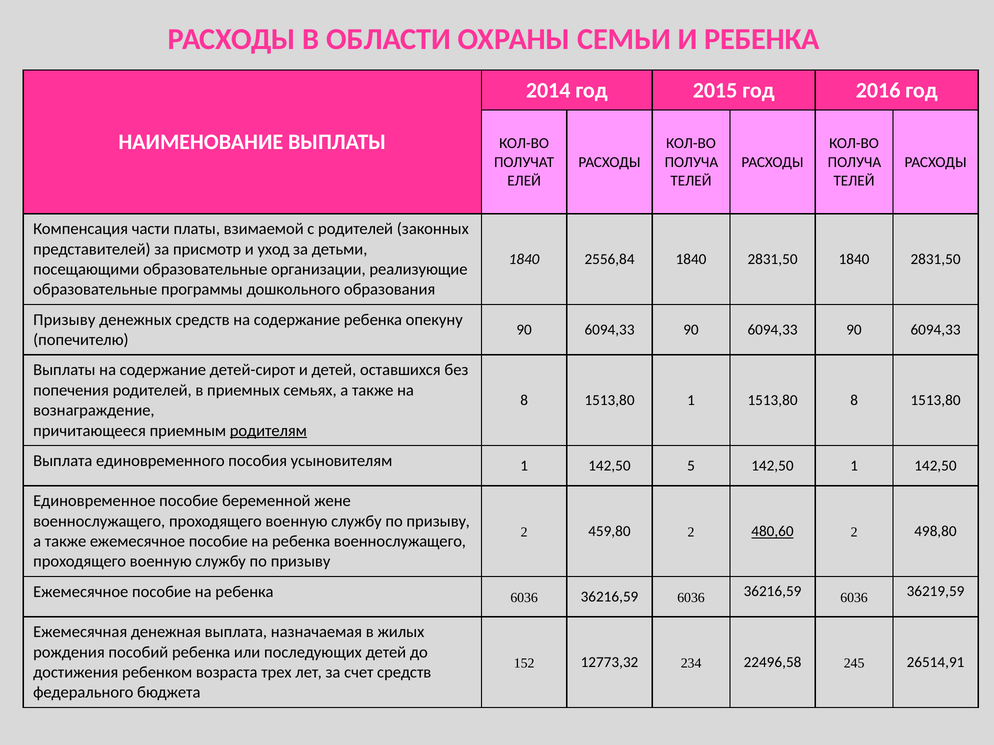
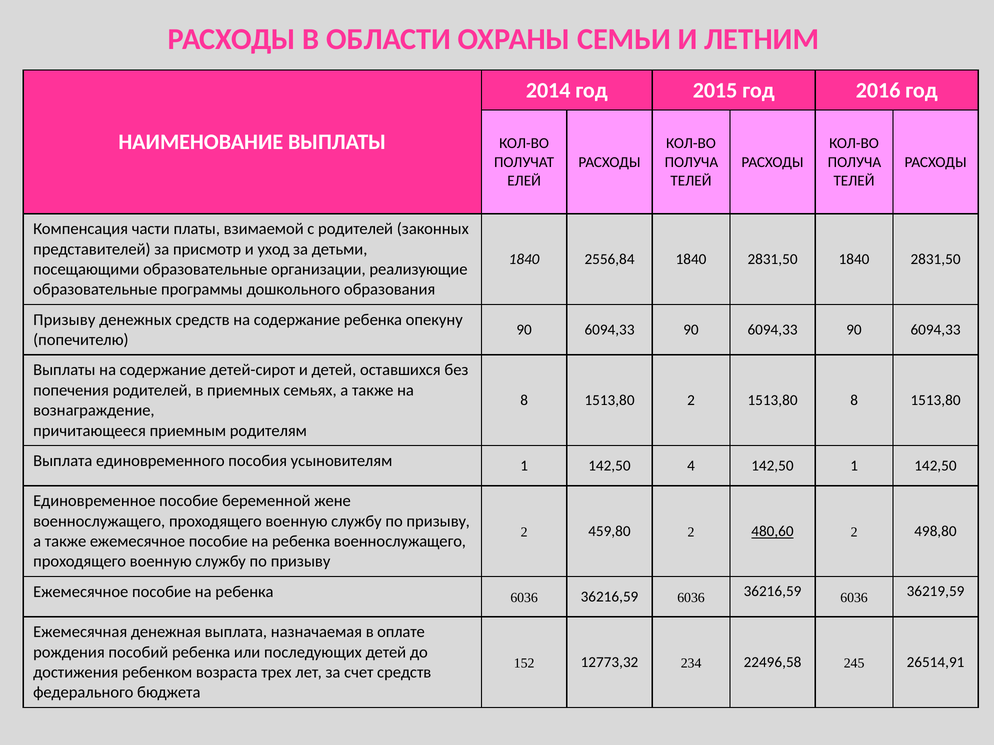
И РЕБЕНКА: РЕБЕНКА -> ЛЕТНИМ
1513,80 1: 1 -> 2
родителям underline: present -> none
5: 5 -> 4
жилых: жилых -> оплате
